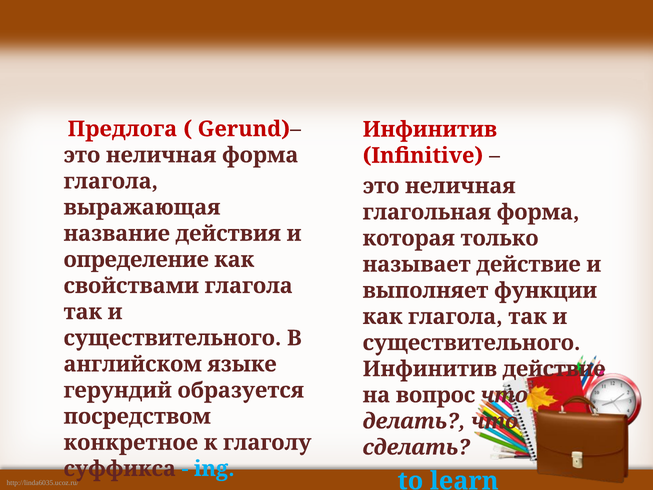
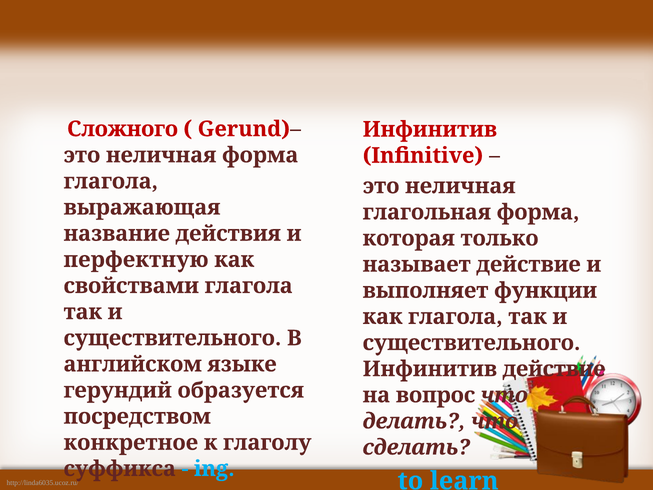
Предлога: Предлога -> Сложного
определение: определение -> перфектную
